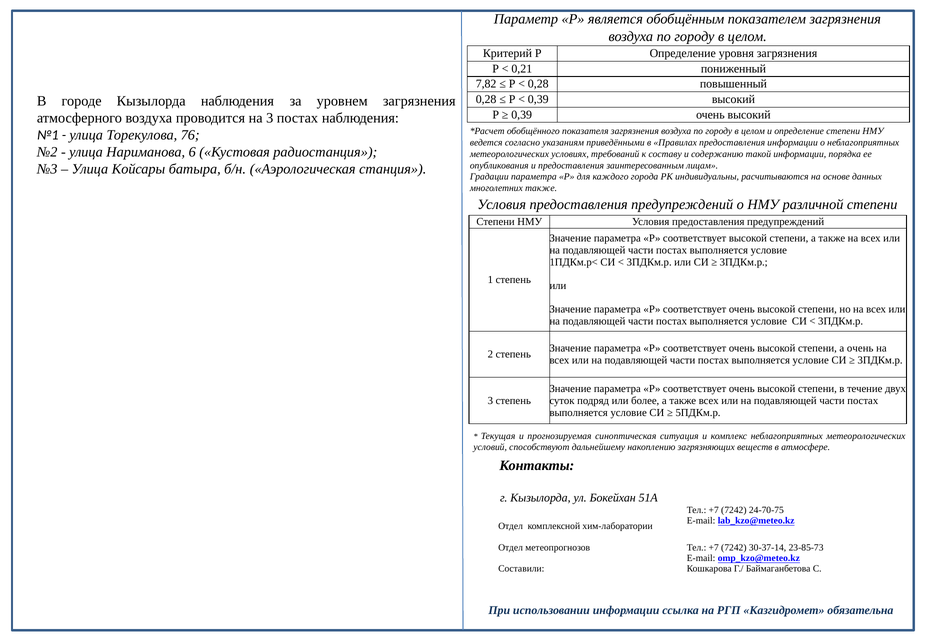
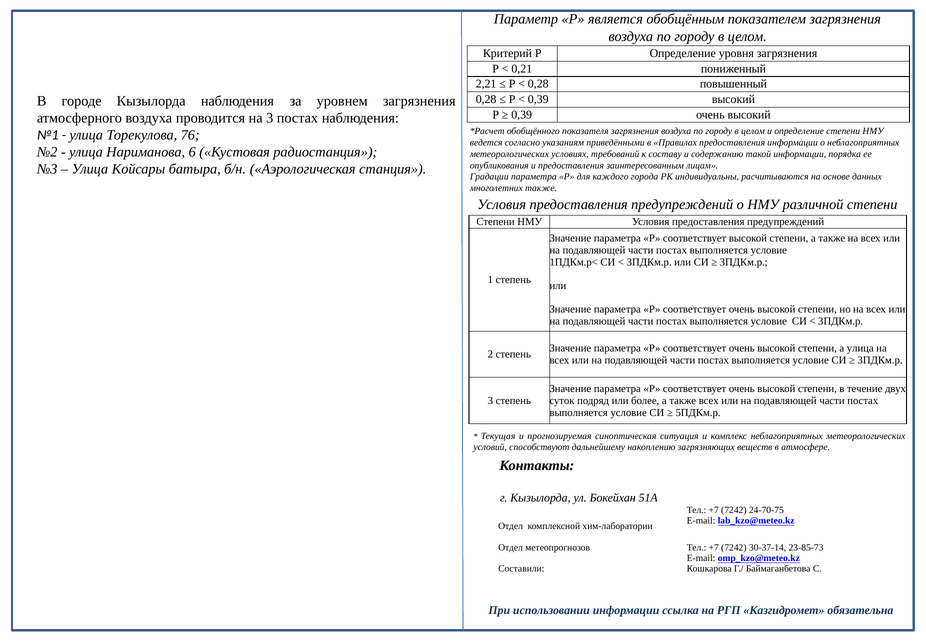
7,82: 7,82 -> 2,21
а очень: очень -> улица
